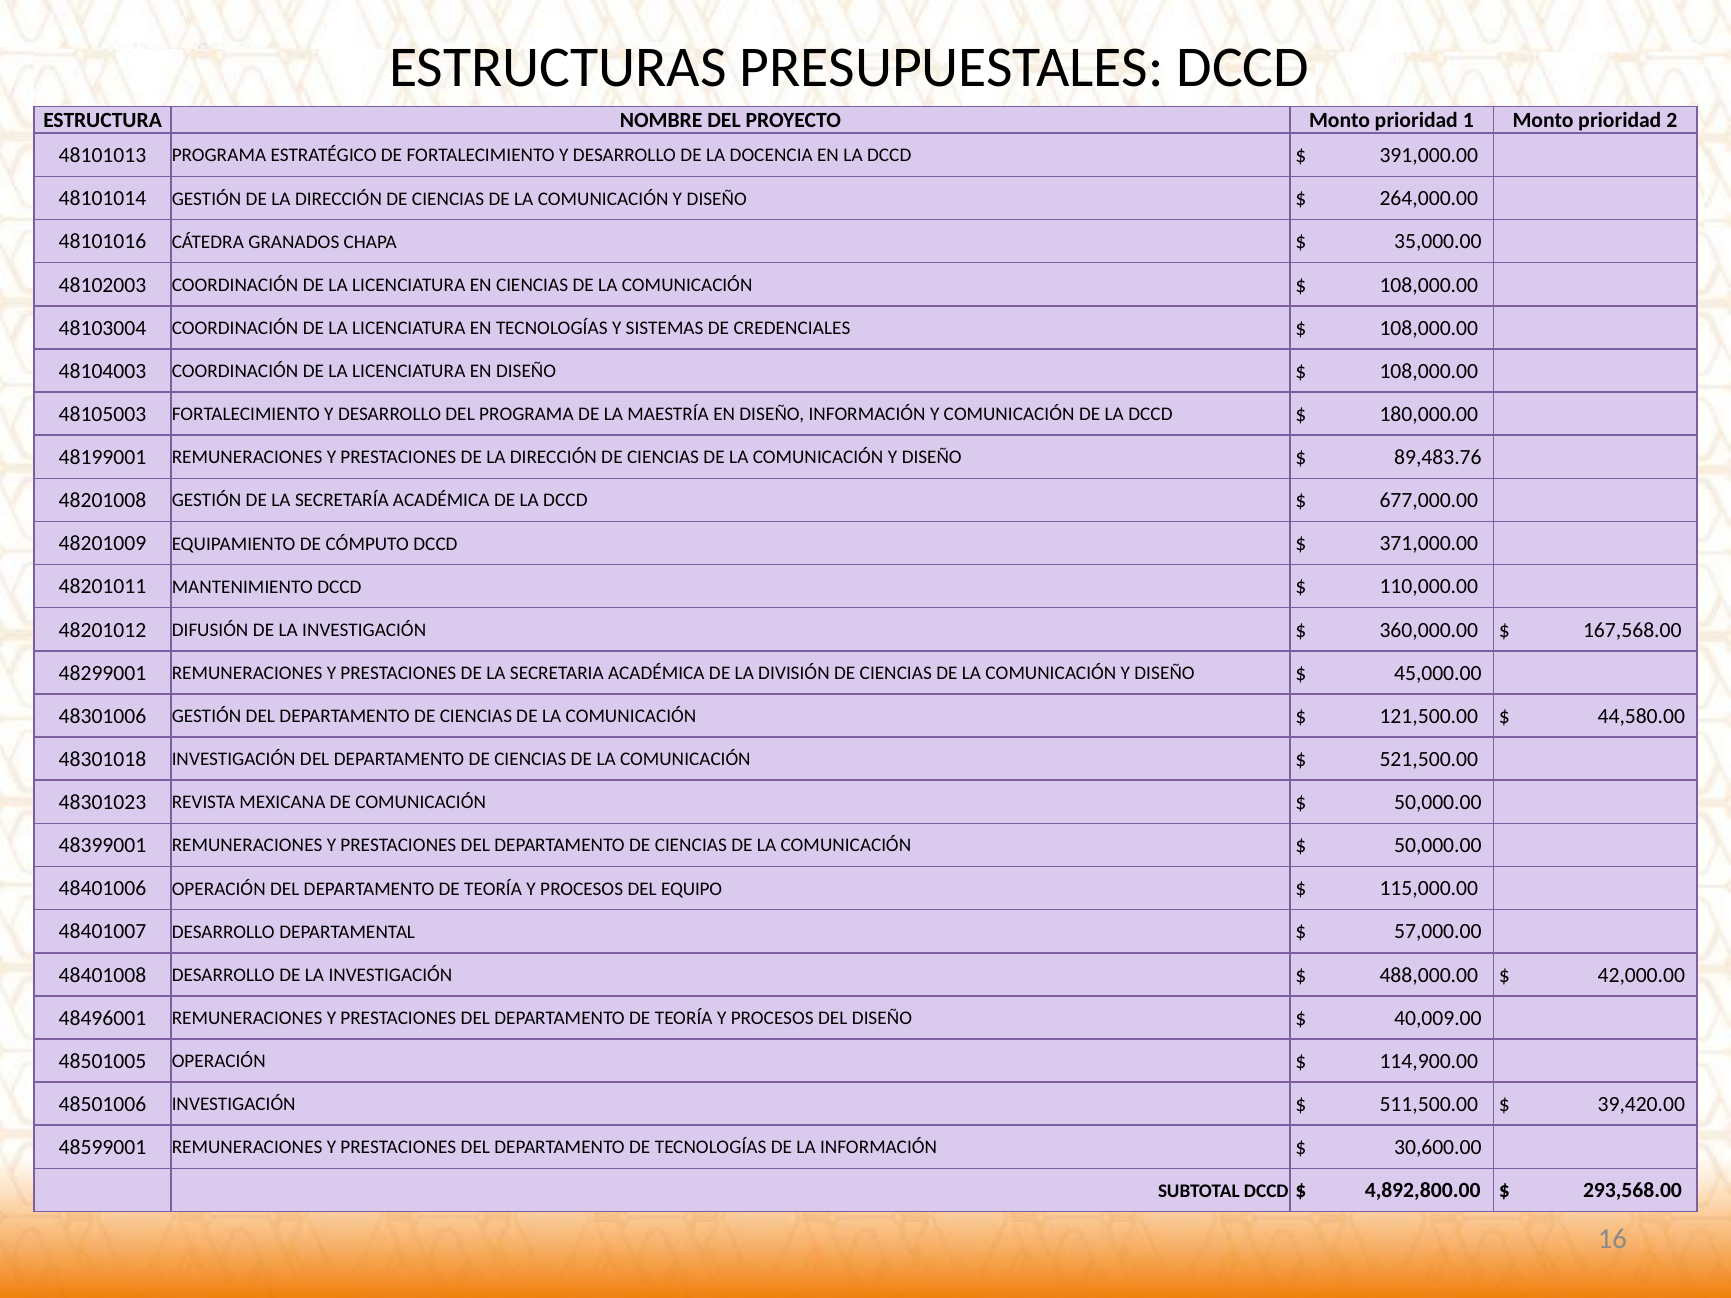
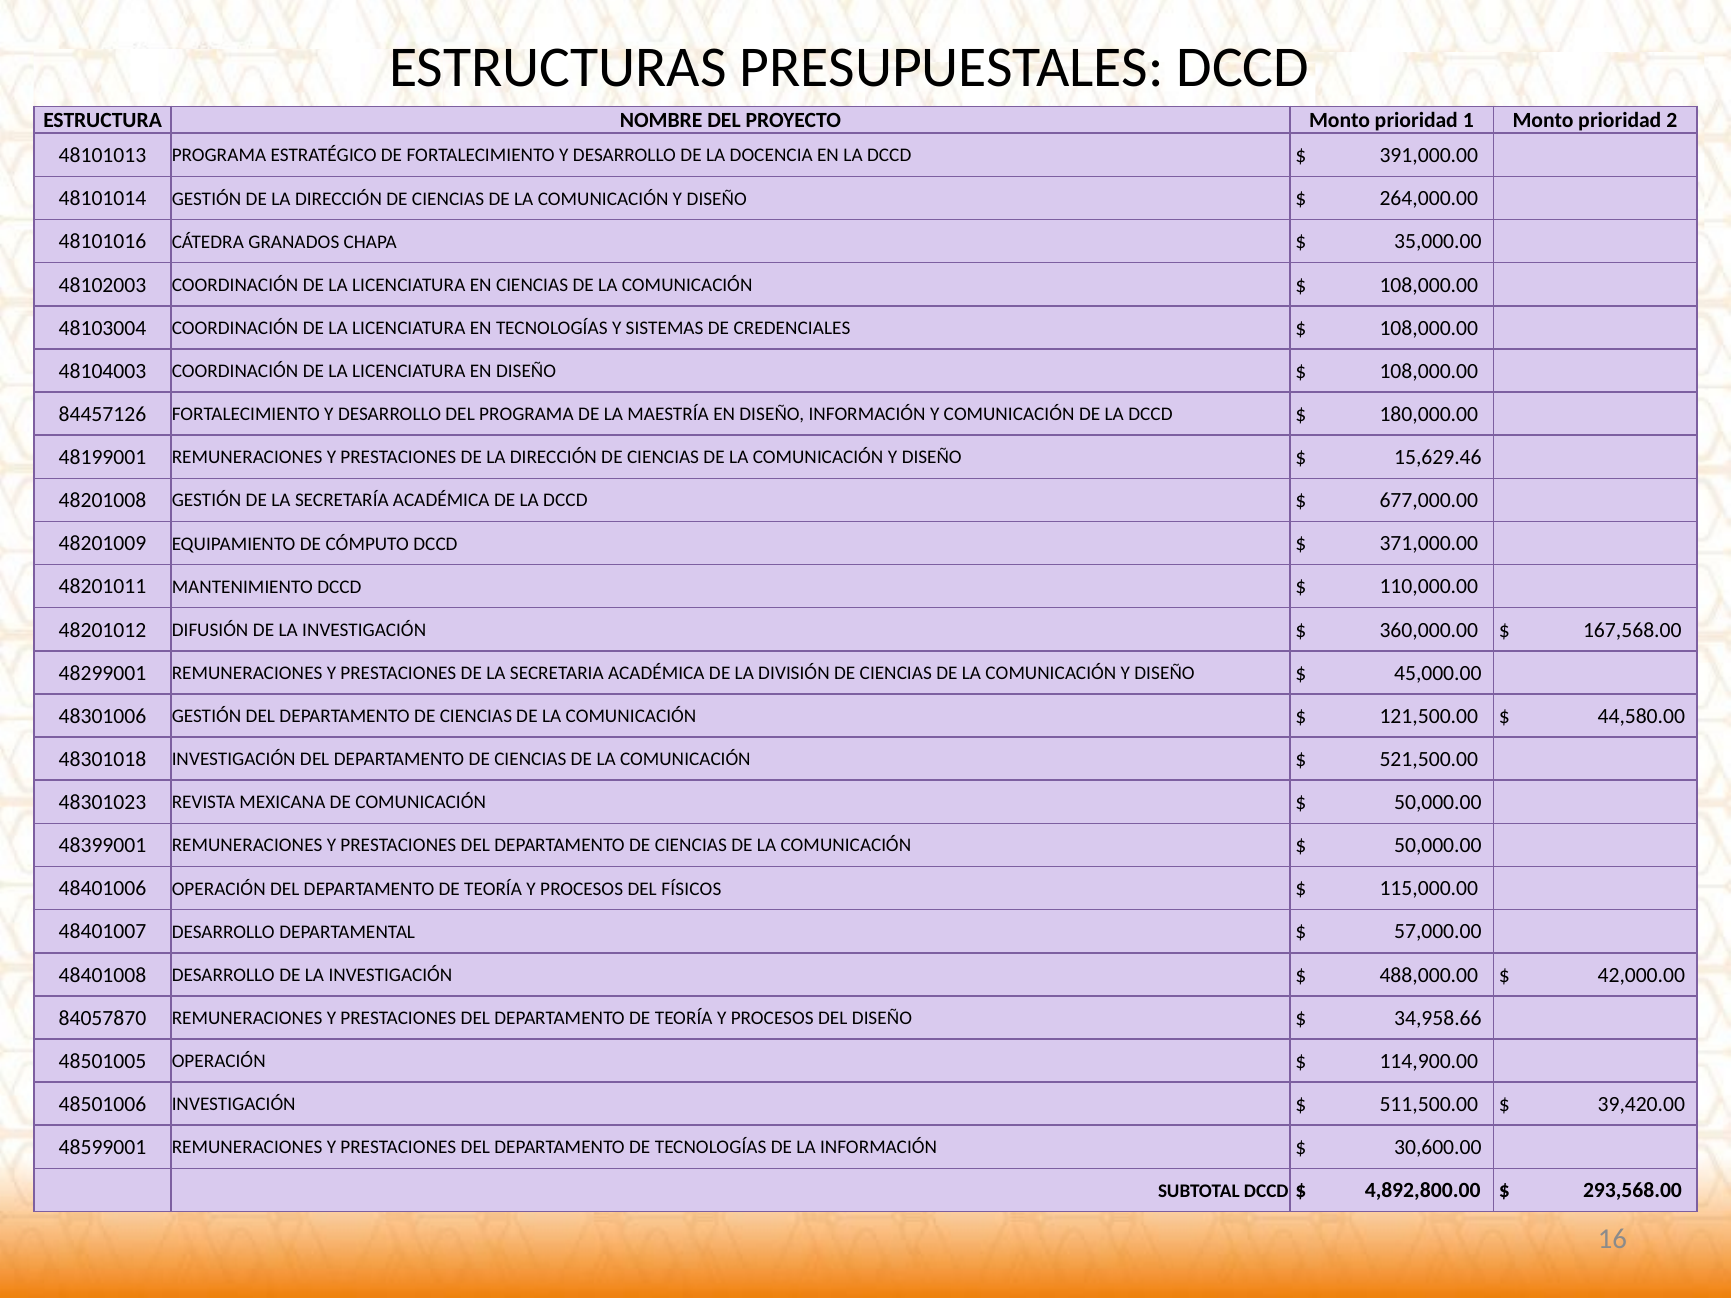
48105003: 48105003 -> 84457126
89,483.76: 89,483.76 -> 15,629.46
EQUIPO: EQUIPO -> FÍSICOS
48496001: 48496001 -> 84057870
40,009.00: 40,009.00 -> 34,958.66
